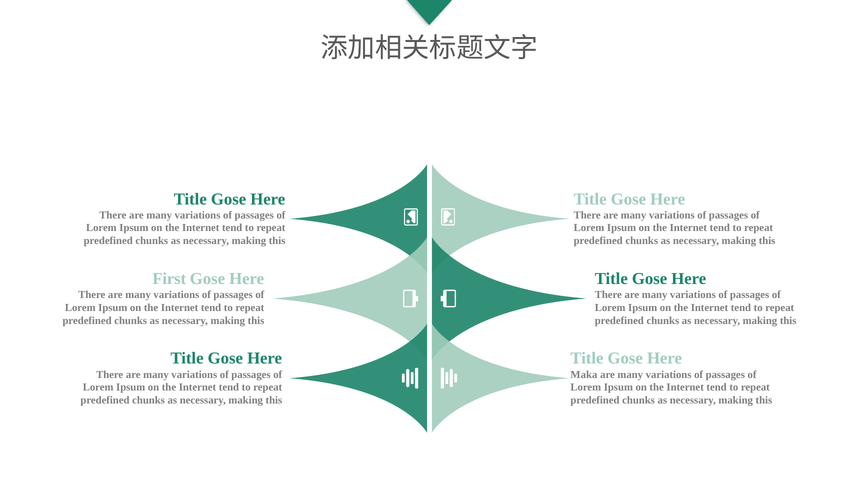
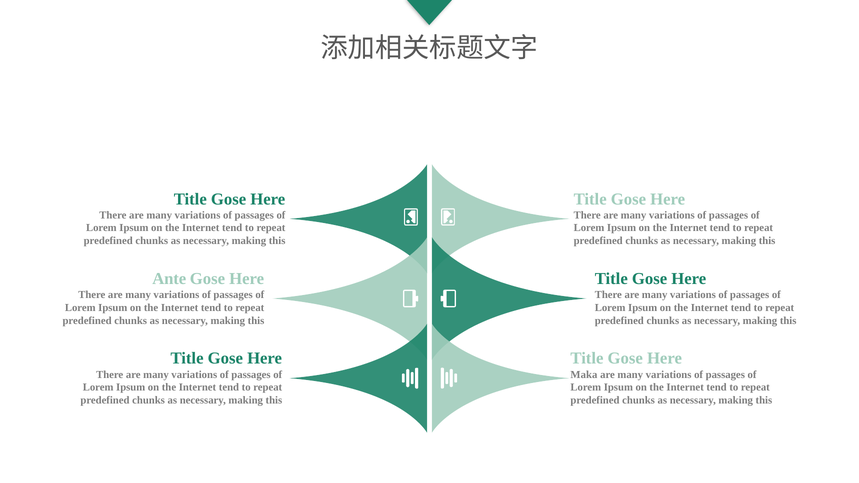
First: First -> Ante
